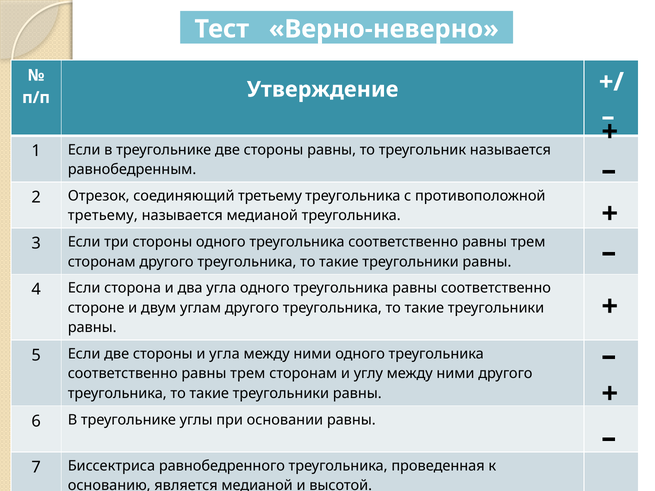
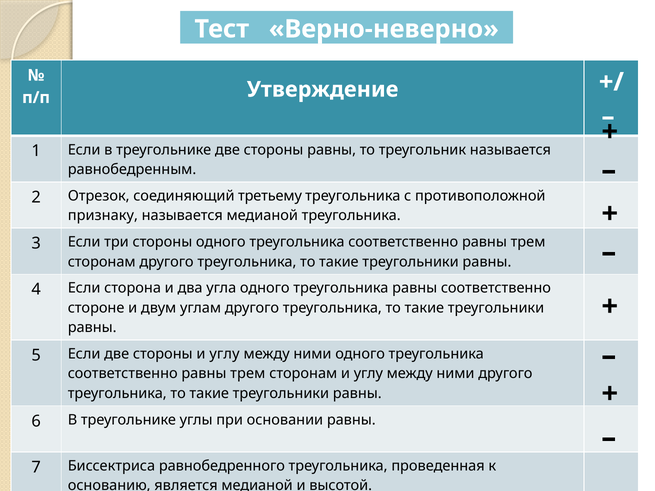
третьему at (103, 216): третьему -> признаку
стороны и угла: угла -> углу
